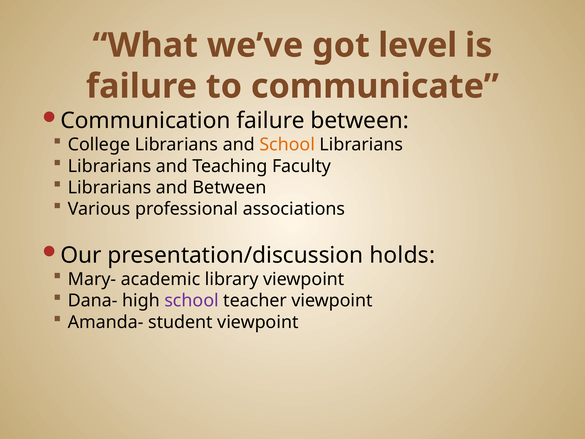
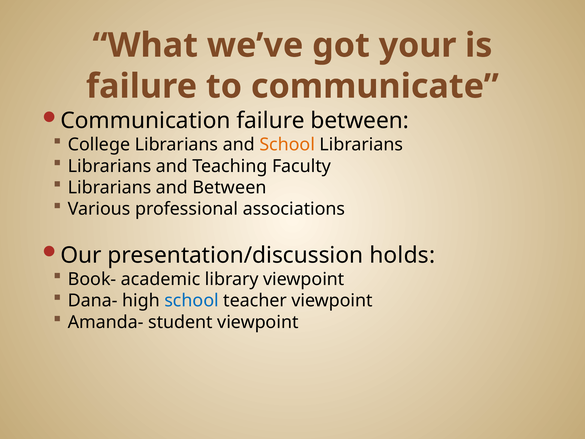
level: level -> your
Mary-: Mary- -> Book-
school at (192, 301) colour: purple -> blue
